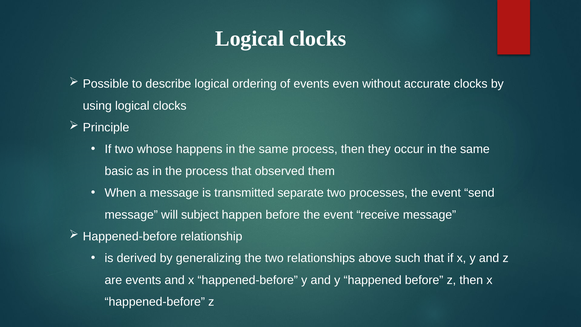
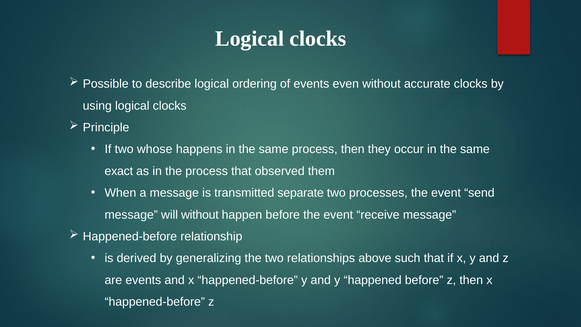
basic: basic -> exact
will subject: subject -> without
